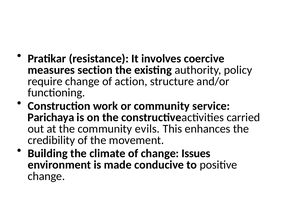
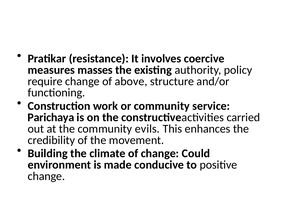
section: section -> masses
action: action -> above
Issues: Issues -> Could
